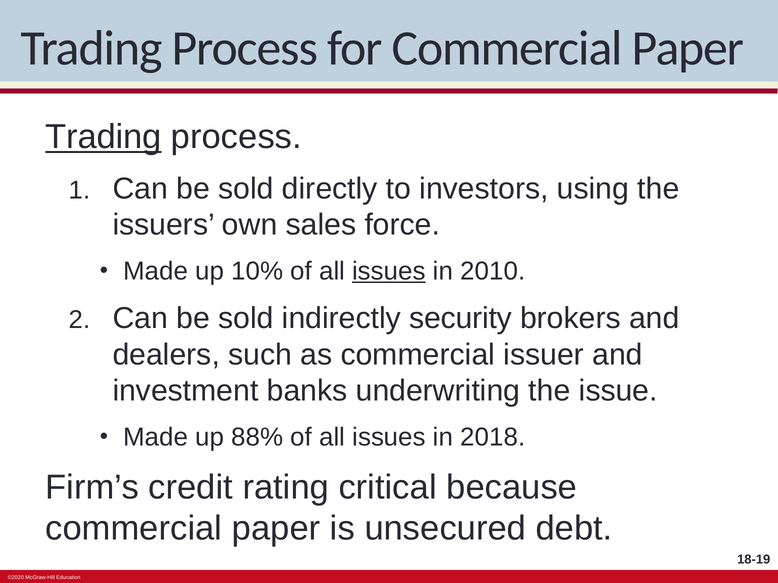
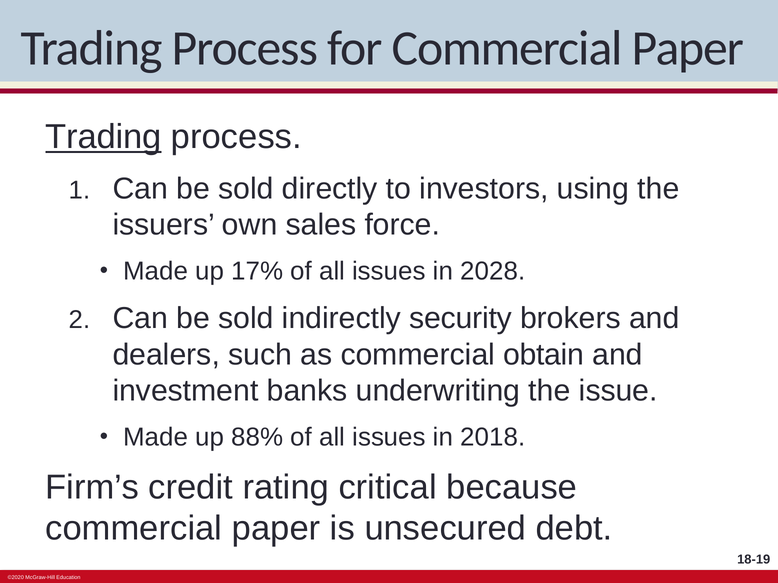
10%: 10% -> 17%
issues at (389, 272) underline: present -> none
2010: 2010 -> 2028
issuer: issuer -> obtain
